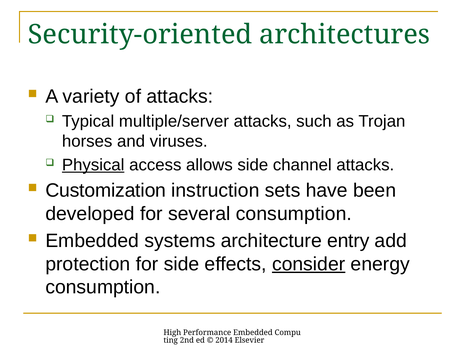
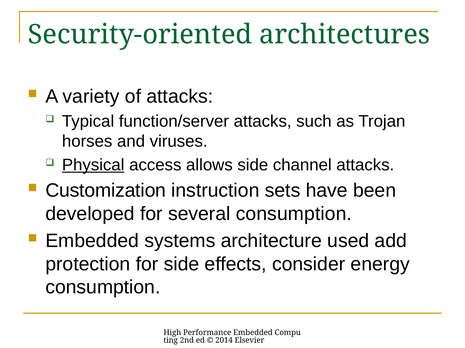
multiple/server: multiple/server -> function/server
entry: entry -> used
consider underline: present -> none
